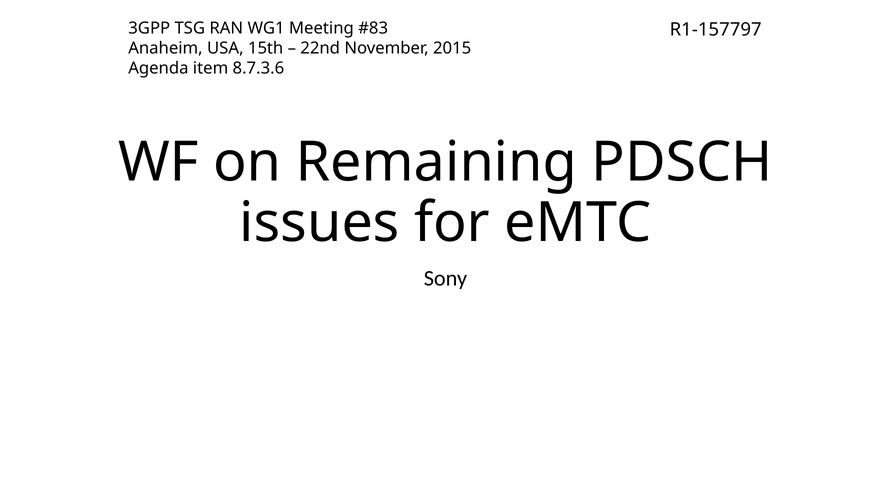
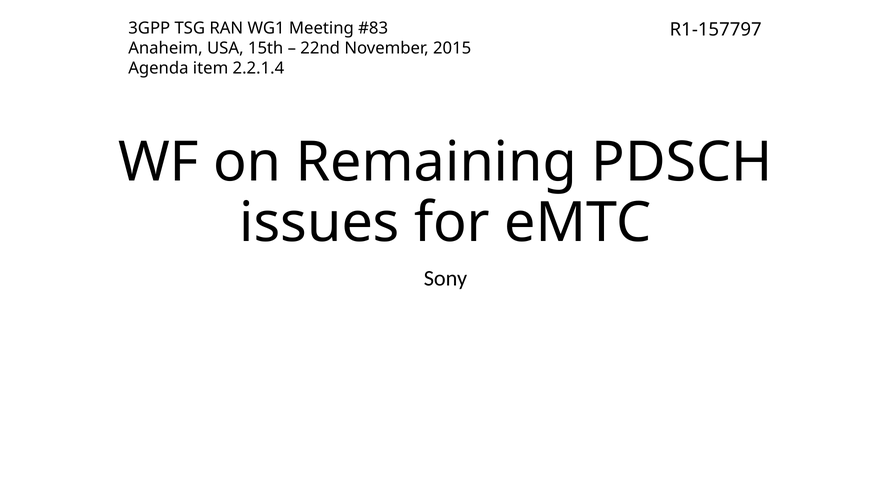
8.7.3.6: 8.7.3.6 -> 2.2.1.4
